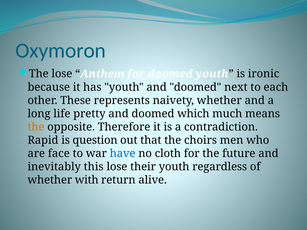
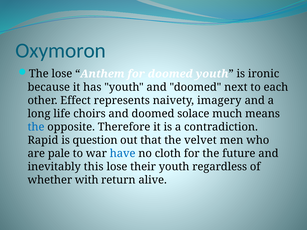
These: These -> Effect
naivety whether: whether -> imagery
pretty: pretty -> choirs
which: which -> solace
the at (36, 127) colour: orange -> blue
choirs: choirs -> velvet
face: face -> pale
